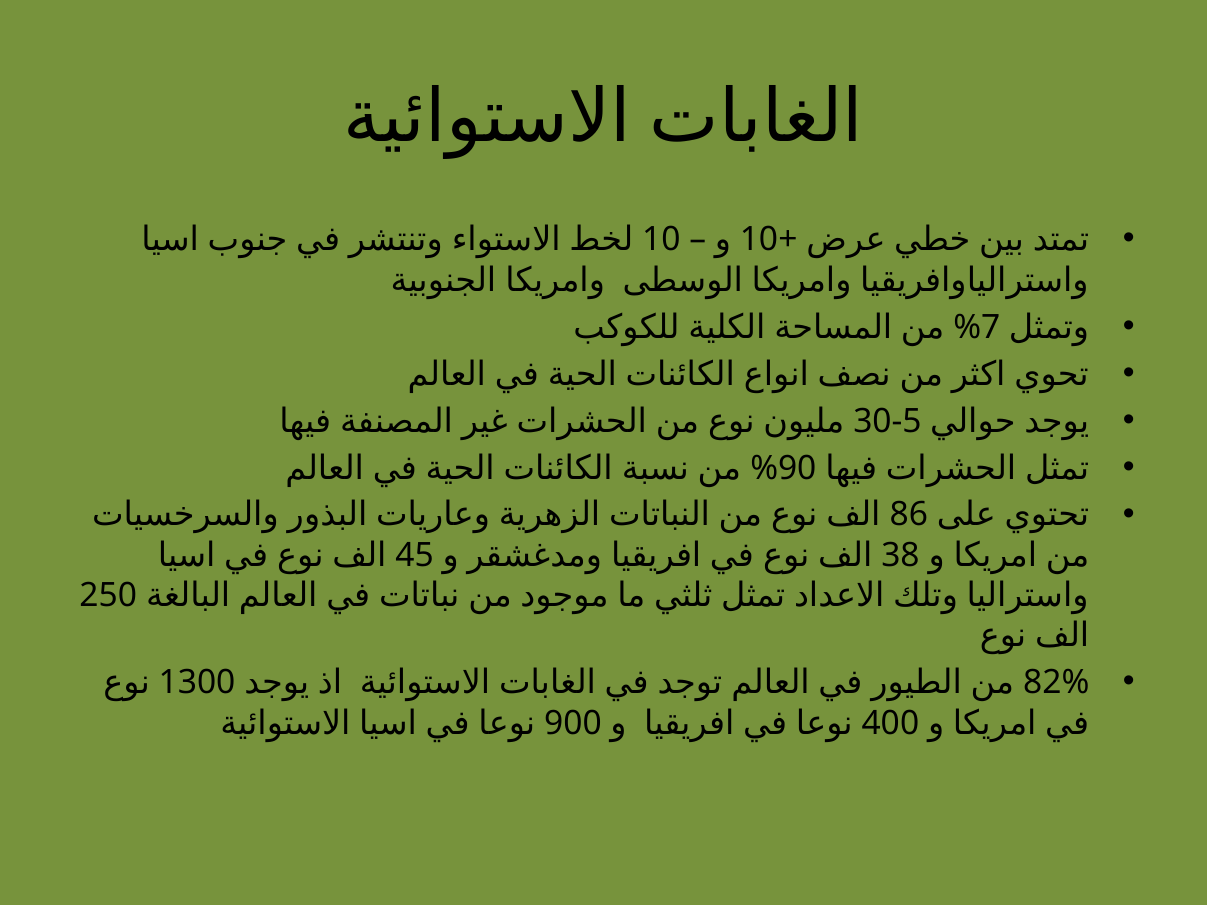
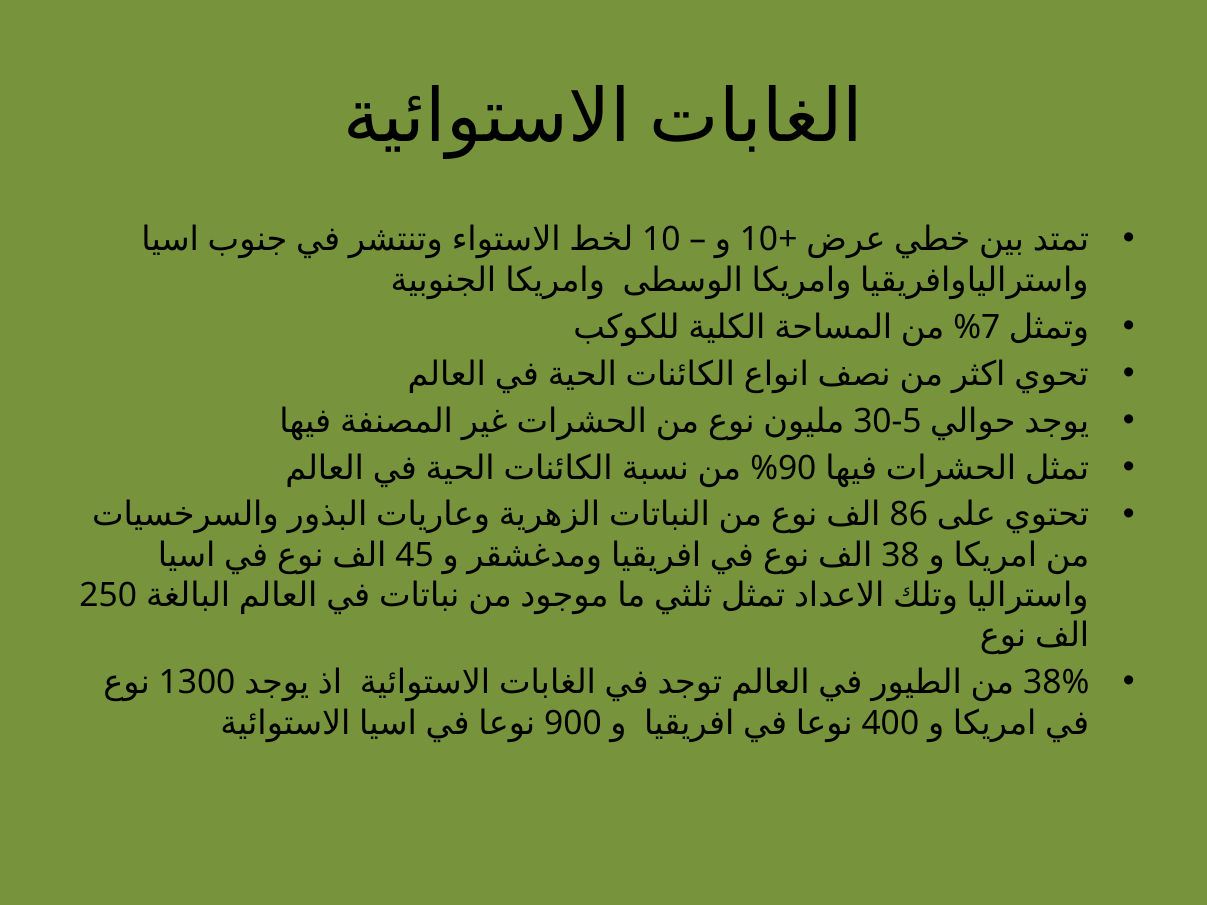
82%: 82% -> 38%
